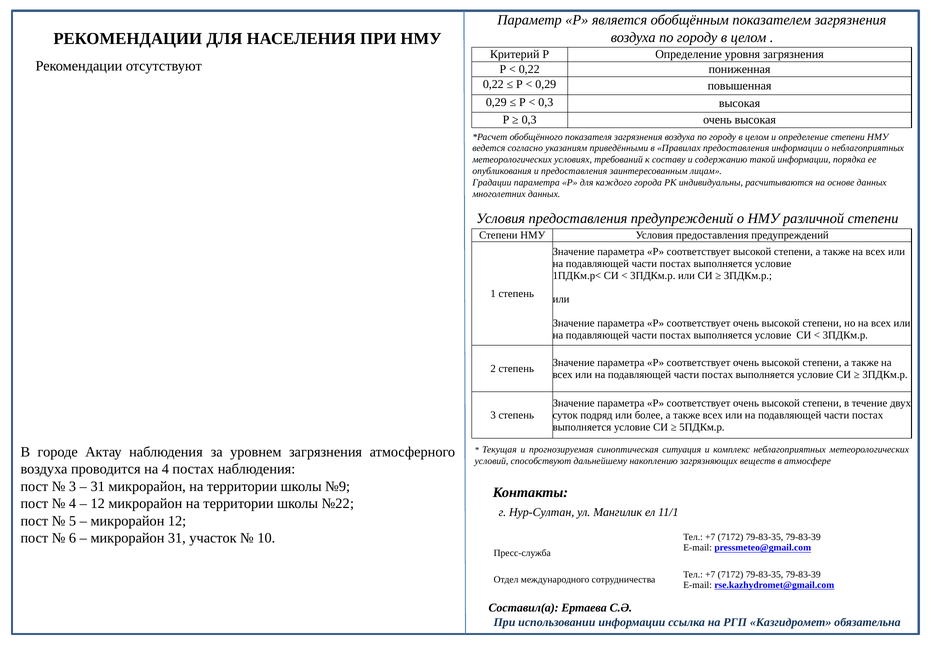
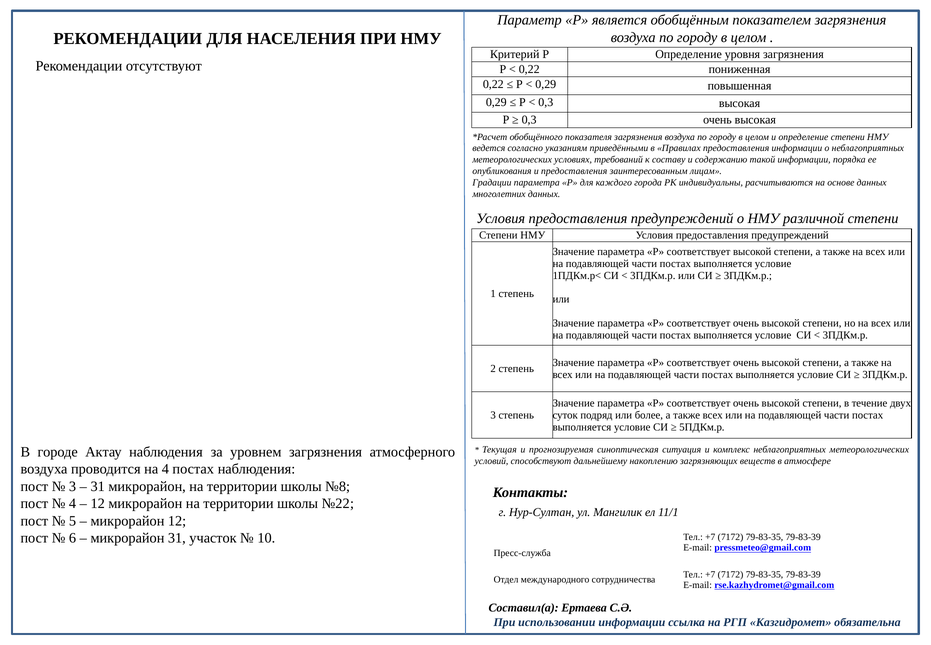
№9: №9 -> №8
